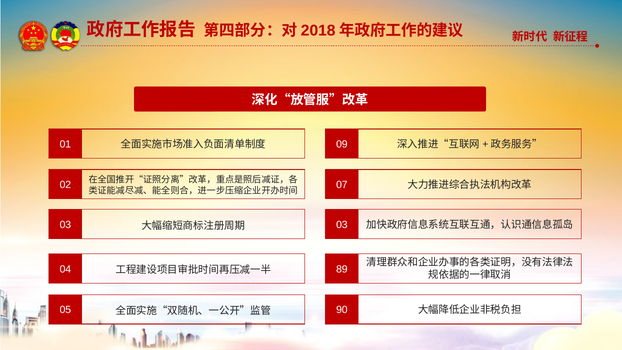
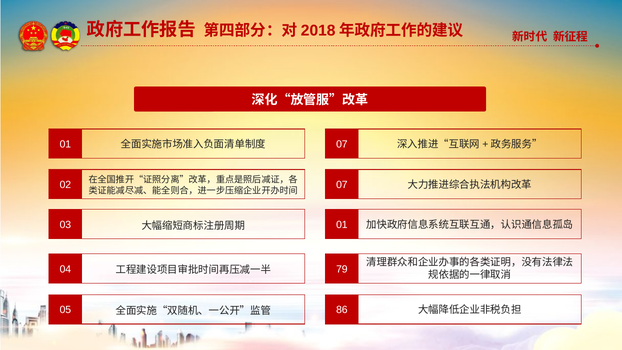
09 at (342, 144): 09 -> 07
03 at (342, 225): 03 -> 01
89: 89 -> 79
90: 90 -> 86
